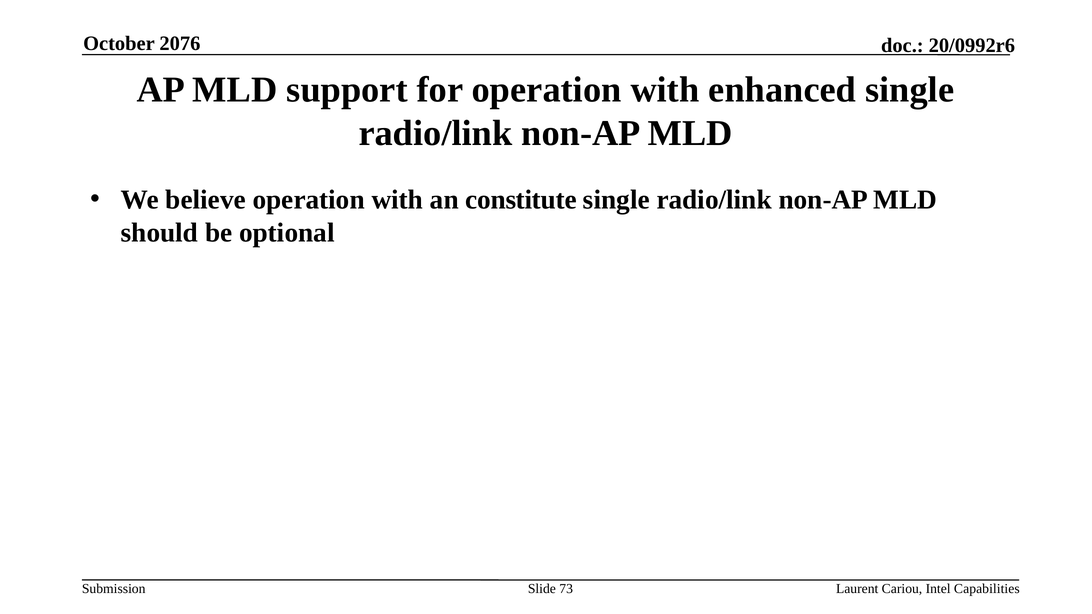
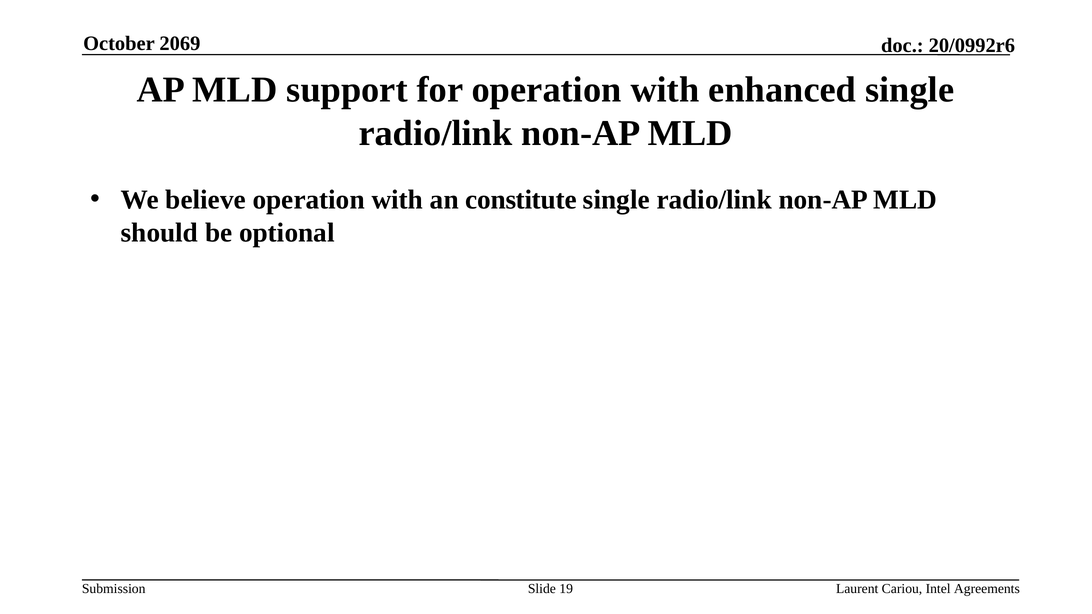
2076: 2076 -> 2069
73: 73 -> 19
Capabilities: Capabilities -> Agreements
